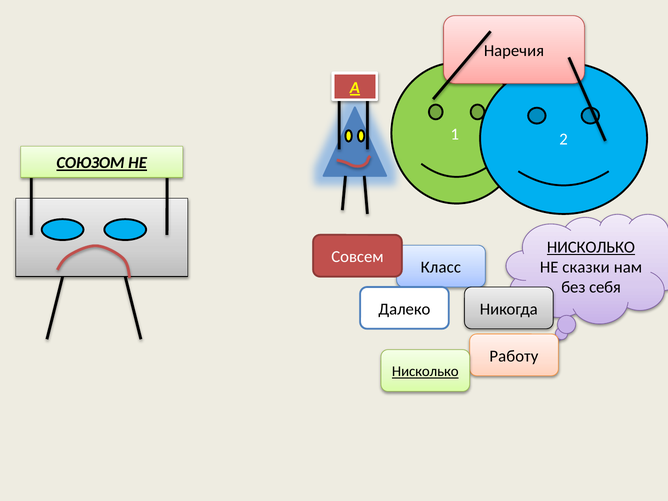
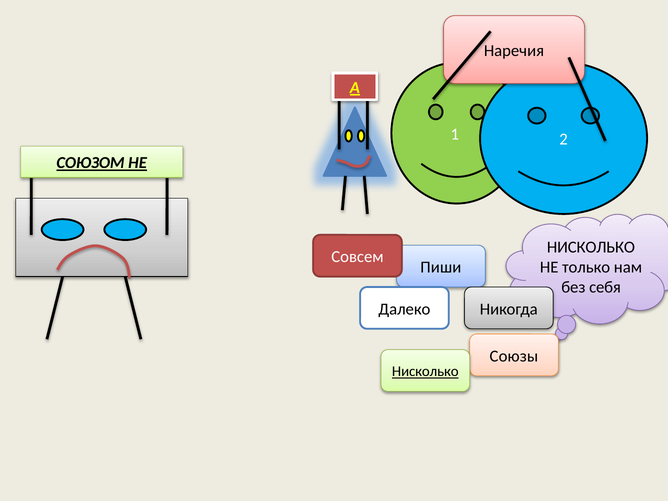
НИСКОЛЬКО at (591, 247) underline: present -> none
Класс: Класс -> Пиши
сказки: сказки -> только
Работу: Работу -> Союзы
